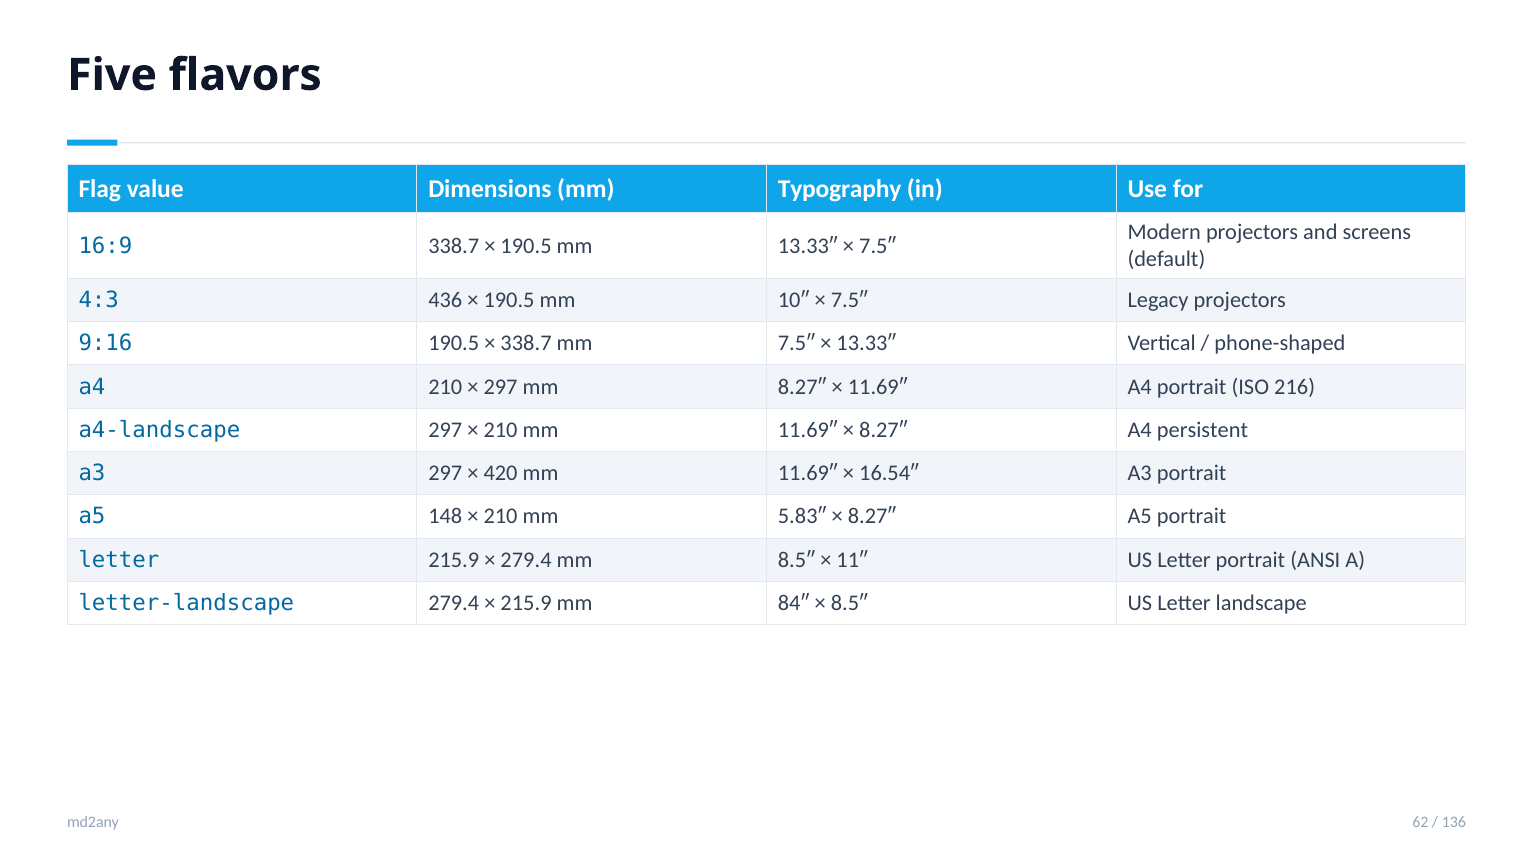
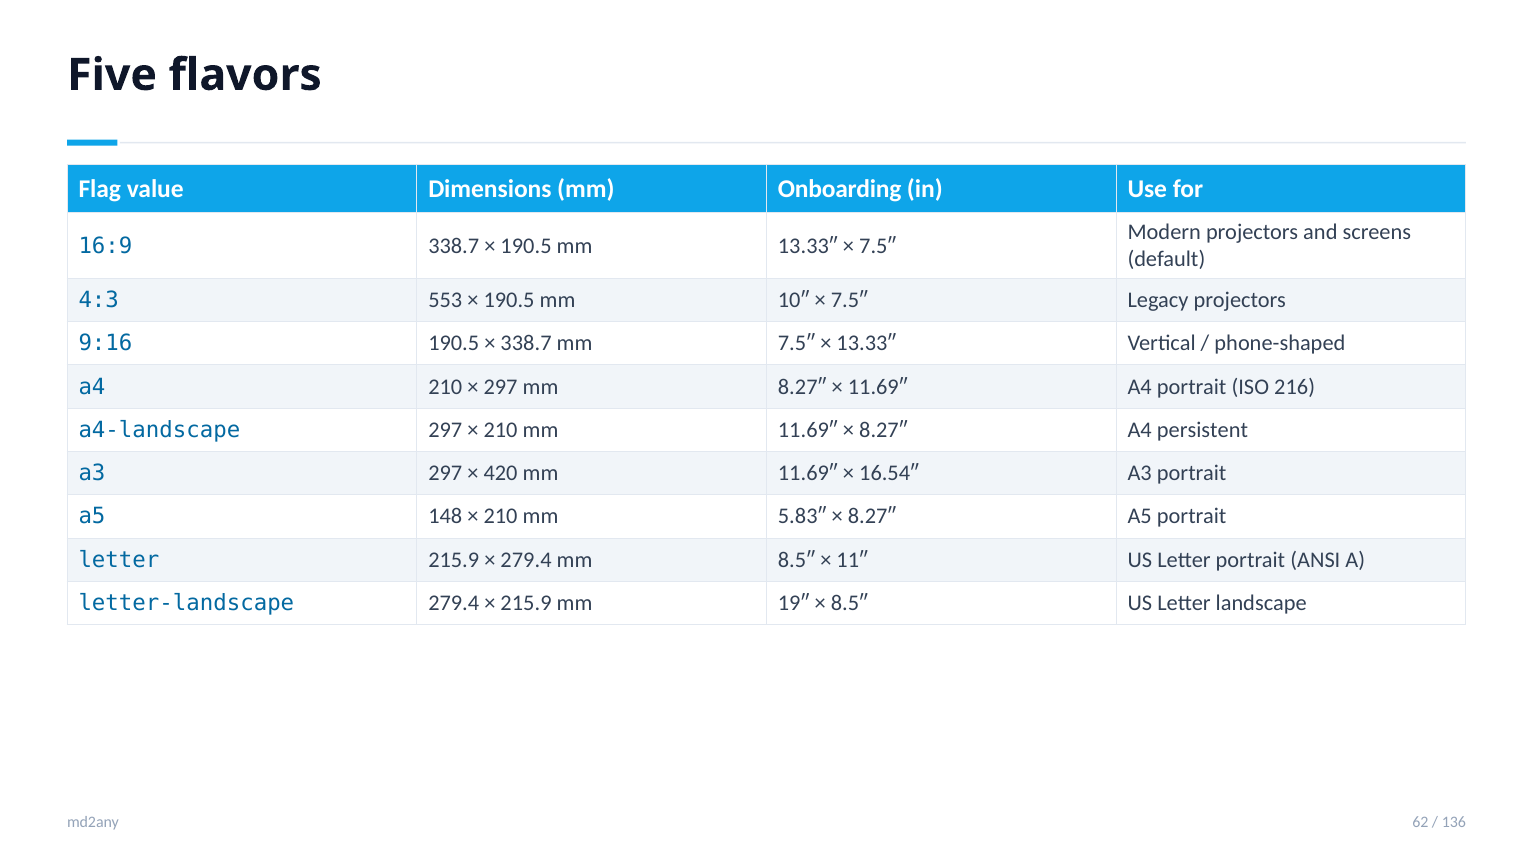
Typography: Typography -> Onboarding
436: 436 -> 553
84″: 84″ -> 19″
